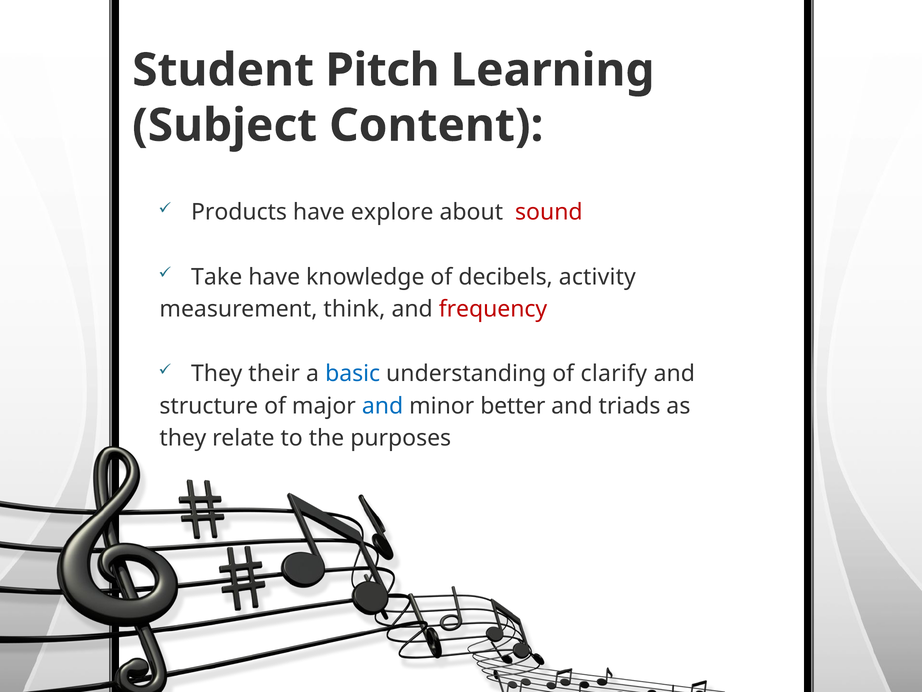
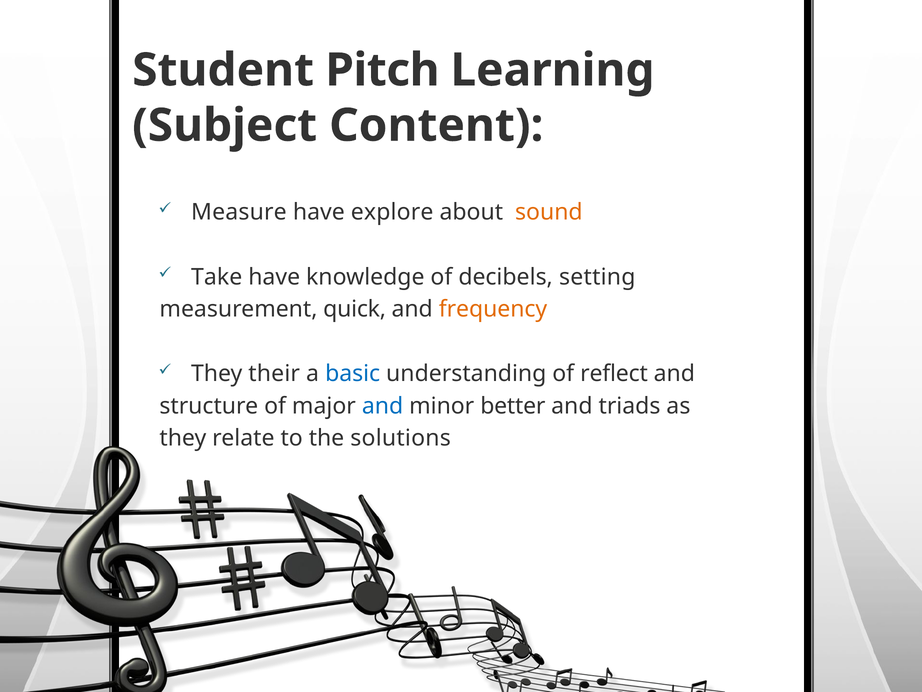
Products: Products -> Measure
sound colour: red -> orange
activity: activity -> setting
think: think -> quick
frequency colour: red -> orange
clarify: clarify -> reflect
purposes: purposes -> solutions
